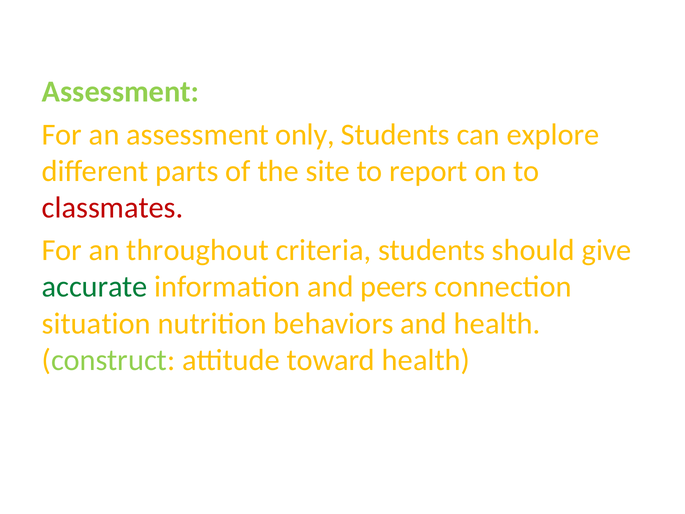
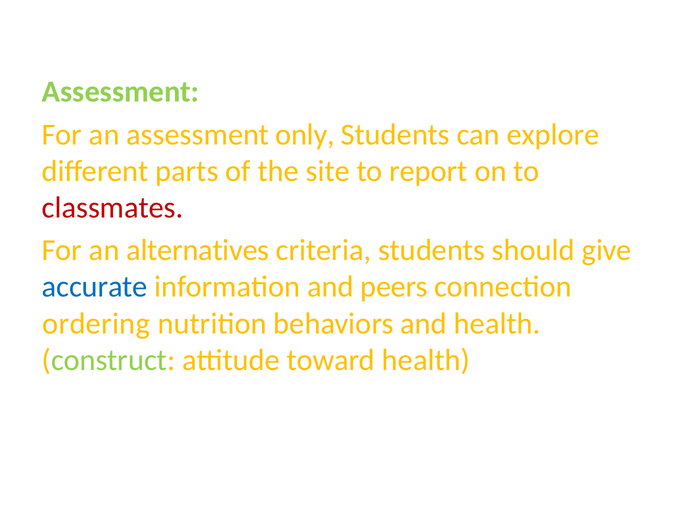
throughout: throughout -> alternatives
accurate colour: green -> blue
situation: situation -> ordering
